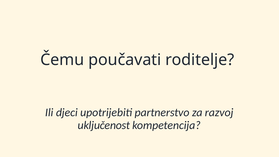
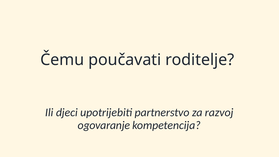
uključenost: uključenost -> ogovaranje
